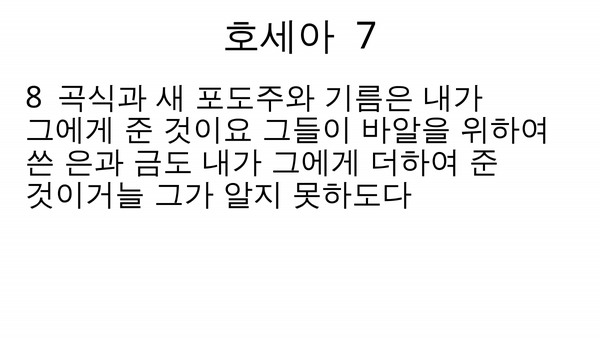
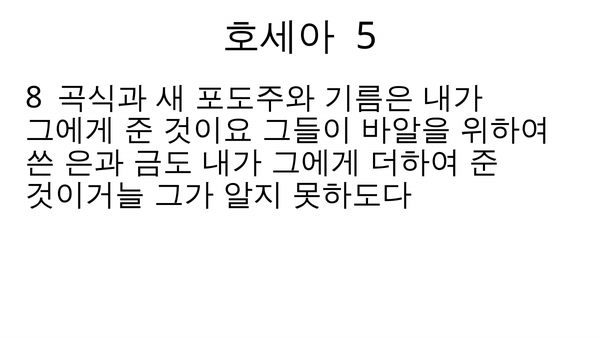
7: 7 -> 5
